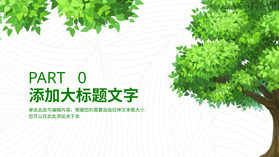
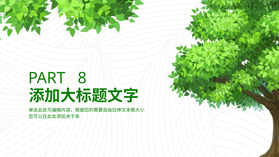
0: 0 -> 8
